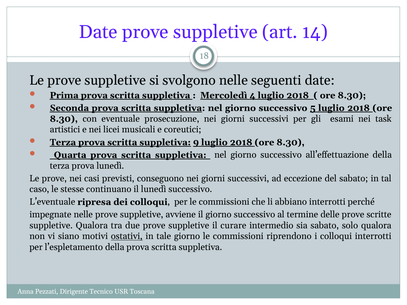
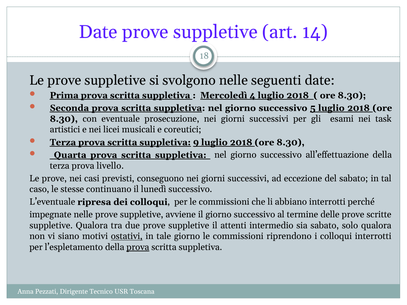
prova lunedì: lunedì -> livello
curare: curare -> attenti
prova at (138, 247) underline: none -> present
